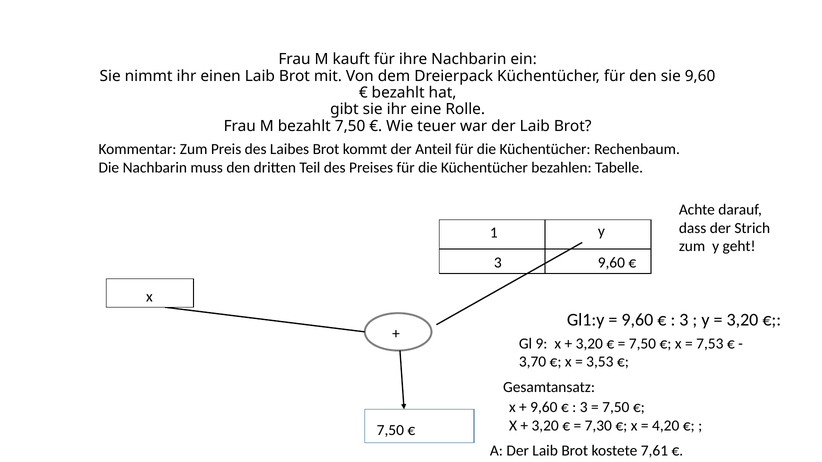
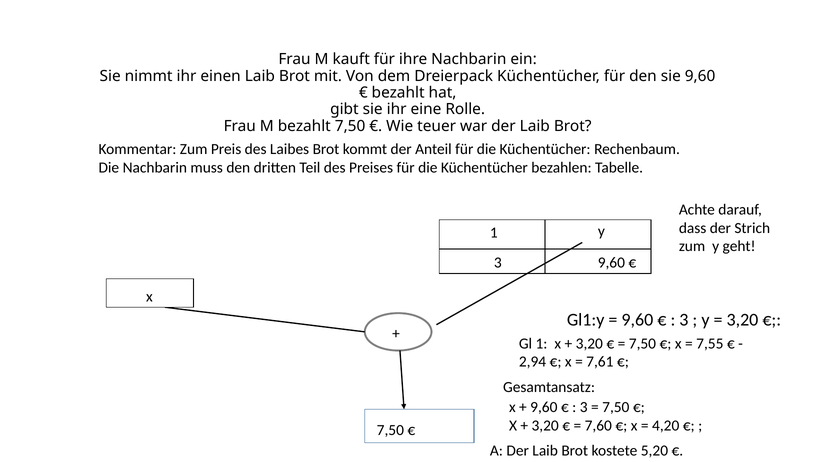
Gl 9: 9 -> 1
7,53: 7,53 -> 7,55
3,70: 3,70 -> 2,94
3,53: 3,53 -> 7,61
7,30: 7,30 -> 7,60
7,61: 7,61 -> 5,20
